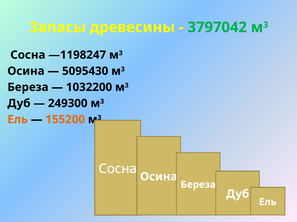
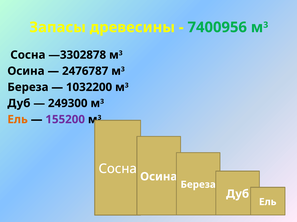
3797042: 3797042 -> 7400956
—1198247: —1198247 -> —3302878
5095430: 5095430 -> 2476787
155200 colour: orange -> purple
